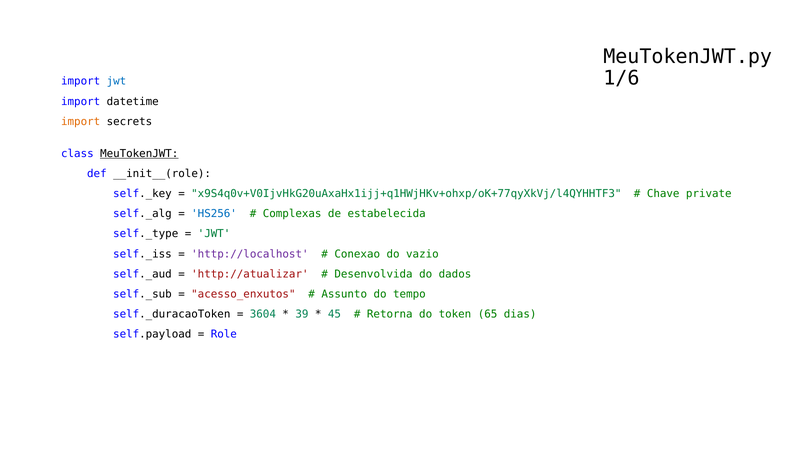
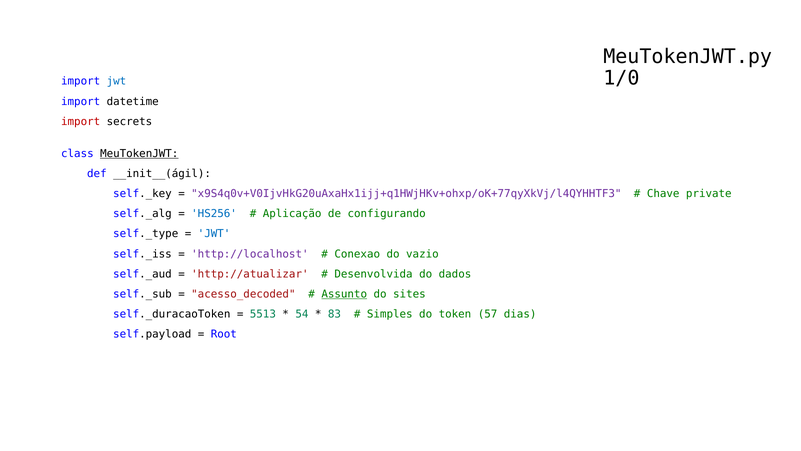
1/6: 1/6 -> 1/0
import at (81, 121) colour: orange -> red
__init__(role: __init__(role -> __init__(ágil
x9S4q0v+V0IjvHkG20uAxaHx1ijj+q1HWjHKv+ohxp/oK+77qyXkVj/l4QYHHTF3 colour: green -> purple
Complexas: Complexas -> Aplicação
estabelecida: estabelecida -> configurando
JWT at (214, 234) colour: green -> blue
acesso_enxutos: acesso_enxutos -> acesso_decoded
Assunto underline: none -> present
tempo: tempo -> sites
3604: 3604 -> 5513
39: 39 -> 54
45: 45 -> 83
Retorna: Retorna -> Simples
65: 65 -> 57
Role: Role -> Root
